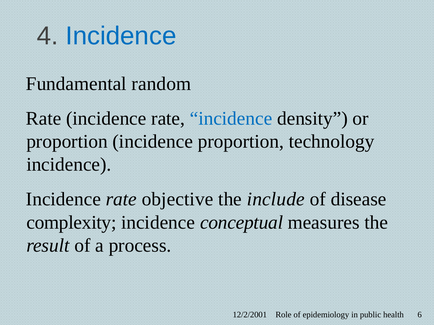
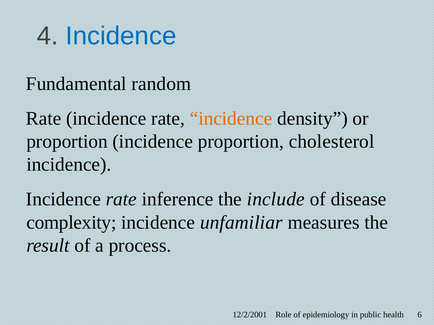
incidence at (231, 119) colour: blue -> orange
technology: technology -> cholesterol
objective: objective -> inference
conceptual: conceptual -> unfamiliar
